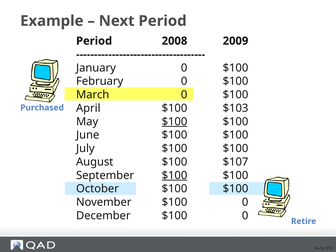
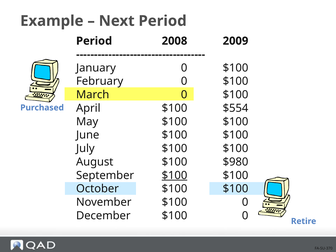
$103: $103 -> $554
$100 at (174, 122) underline: present -> none
$107: $107 -> $980
